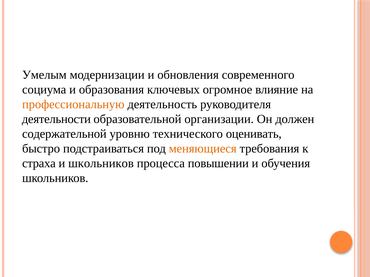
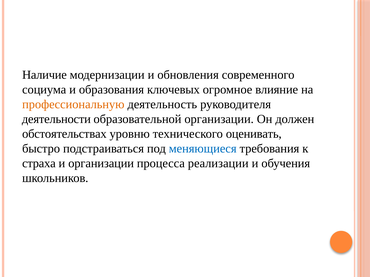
Умелым: Умелым -> Наличие
содержательной: содержательной -> обстоятельствах
меняющиеся colour: orange -> blue
и школьников: школьников -> организации
повышении: повышении -> реализации
